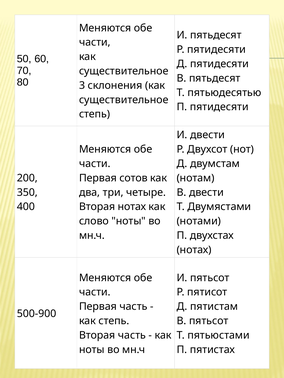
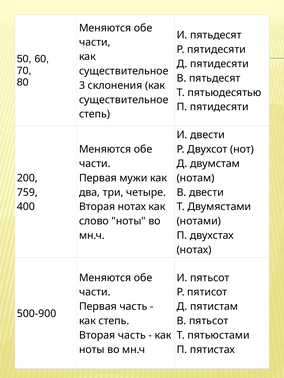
сотов: сотов -> мужи
350: 350 -> 759
